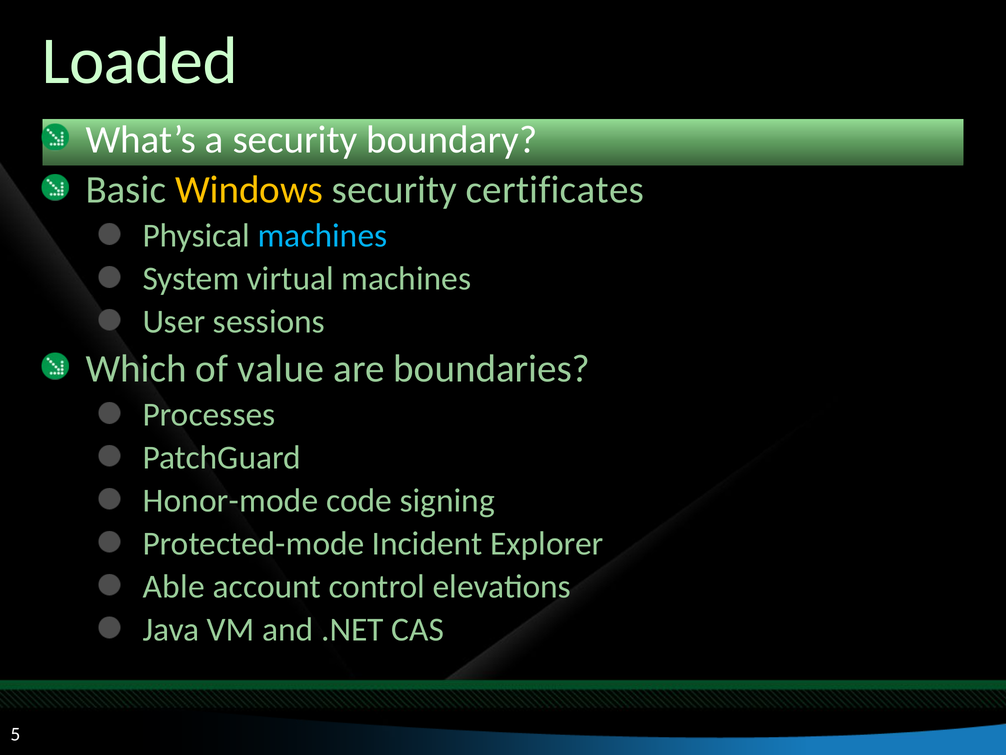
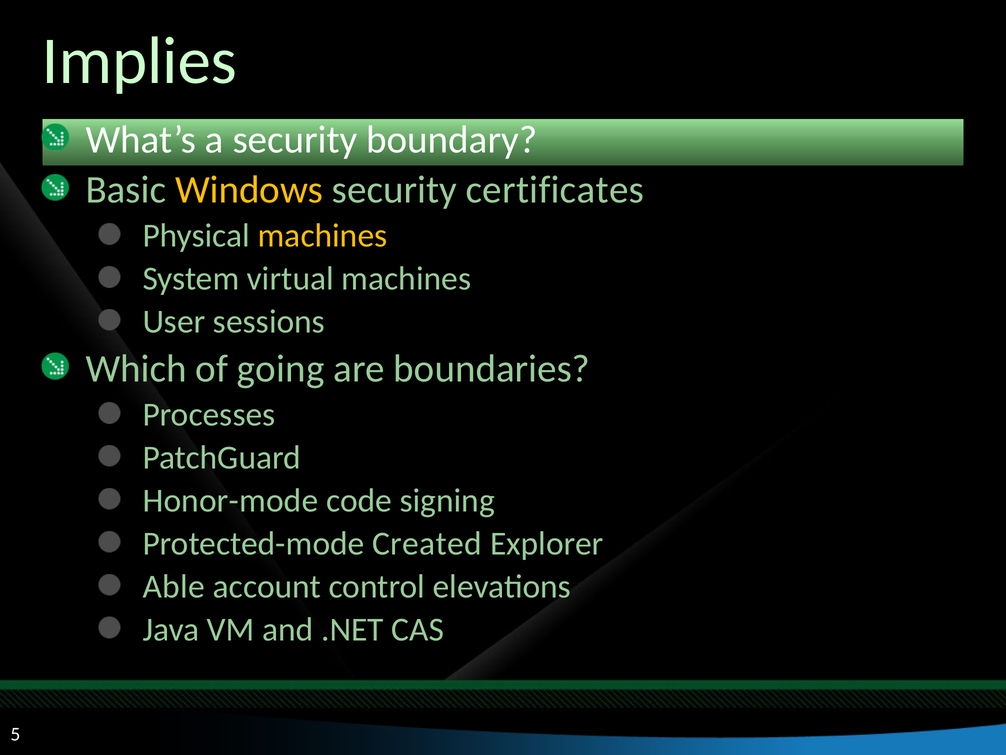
Loaded: Loaded -> Implies
machines at (323, 236) colour: light blue -> yellow
value: value -> going
Incident: Incident -> Created
